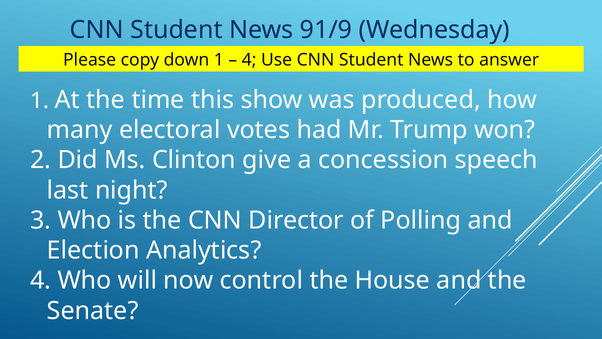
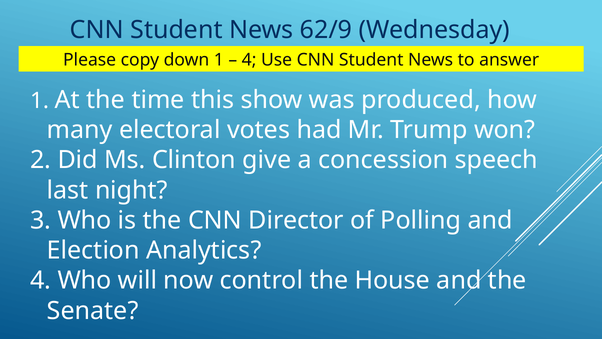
91/9: 91/9 -> 62/9
